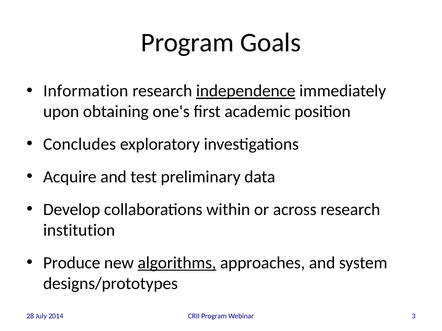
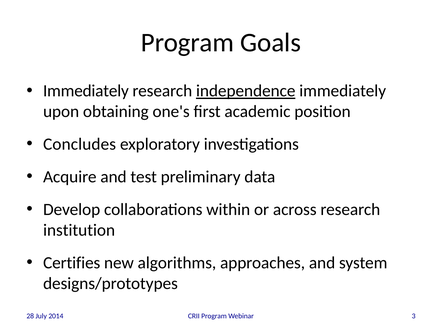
Information at (86, 91): Information -> Immediately
Produce: Produce -> Certifies
algorithms underline: present -> none
